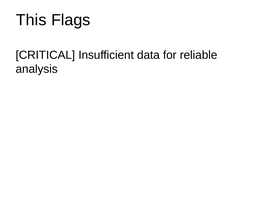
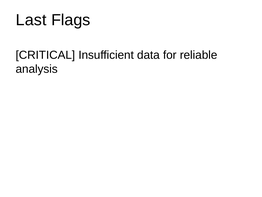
This: This -> Last
